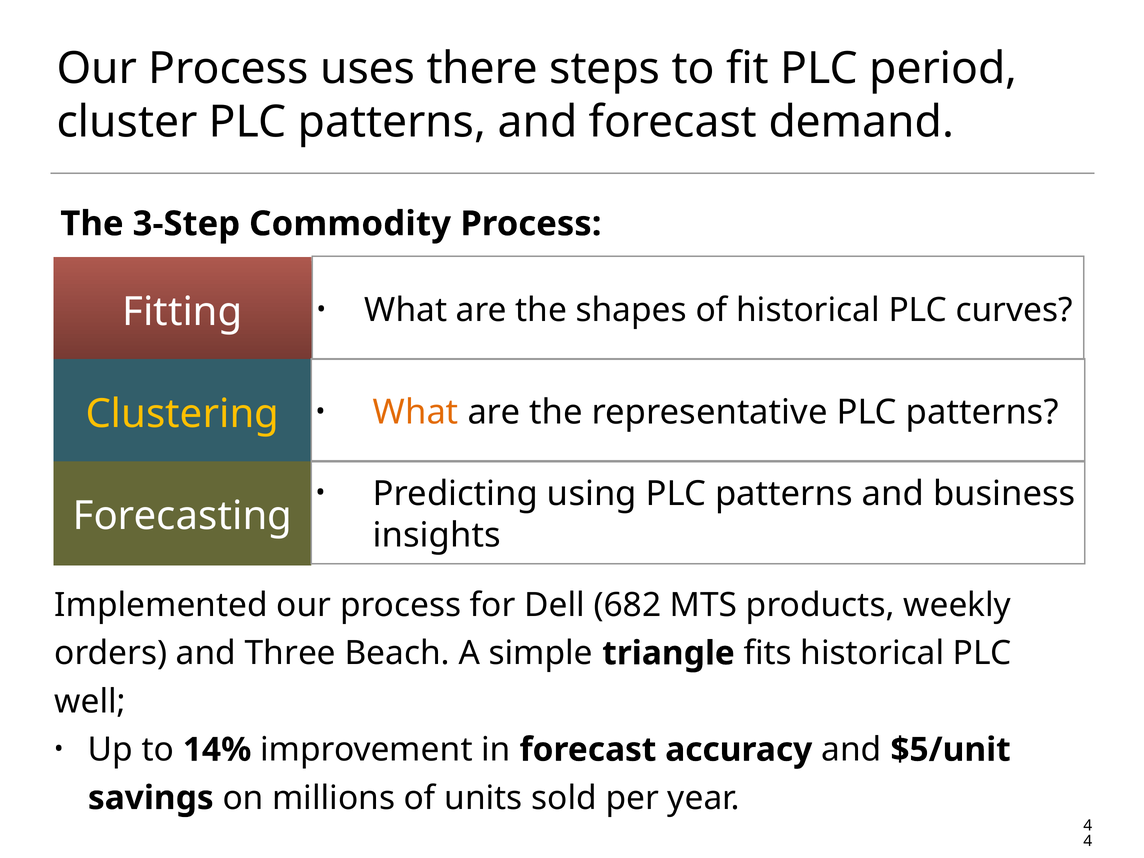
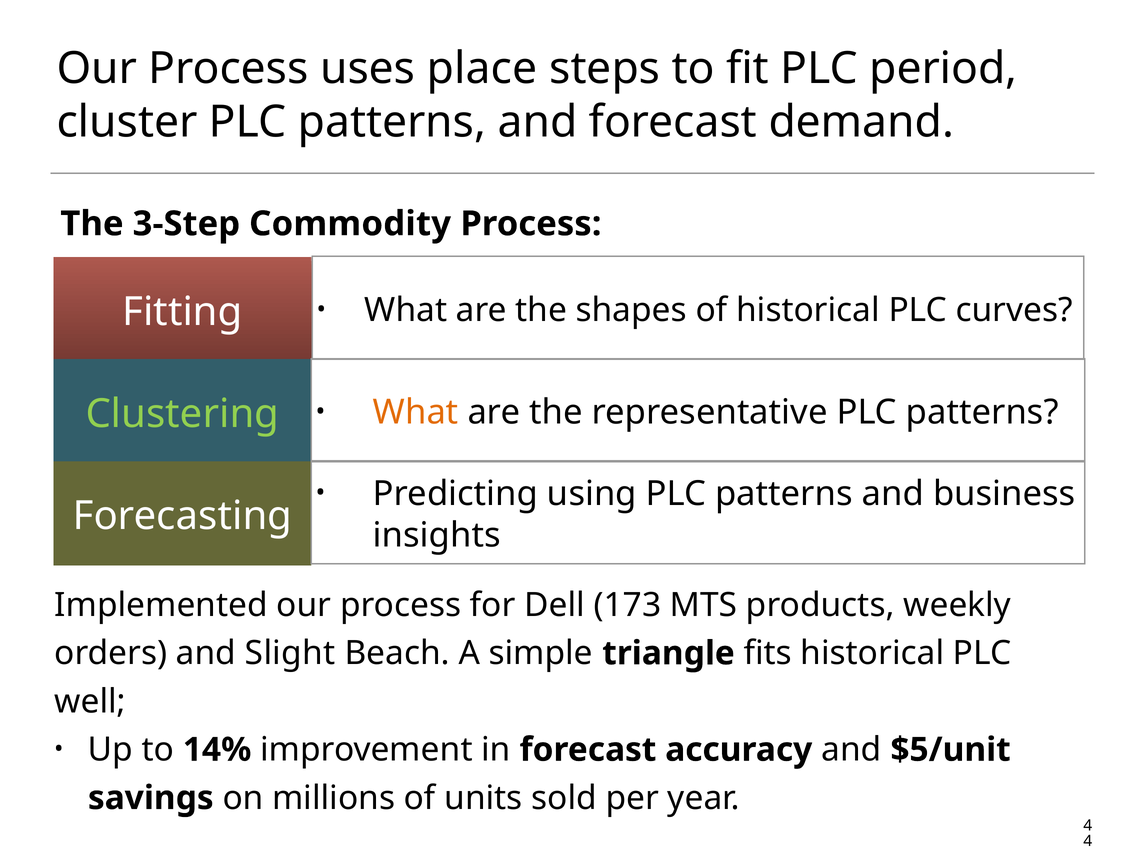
there: there -> place
Clustering colour: yellow -> light green
682: 682 -> 173
Three: Three -> Slight
